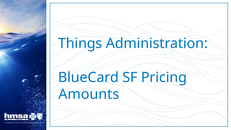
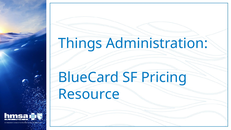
Amounts: Amounts -> Resource
